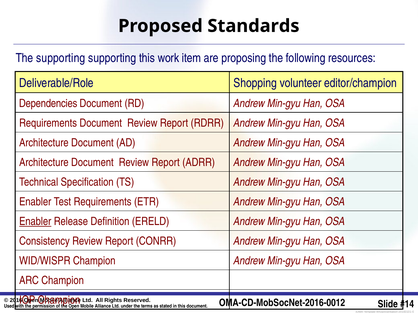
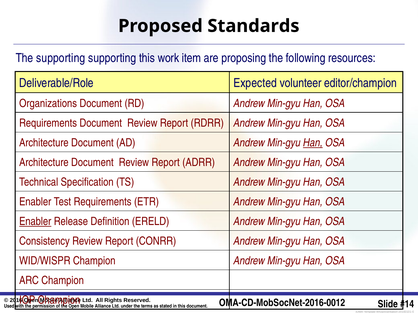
Shopping: Shopping -> Expected
Dependencies: Dependencies -> Organizations
Han at (313, 143) underline: none -> present
